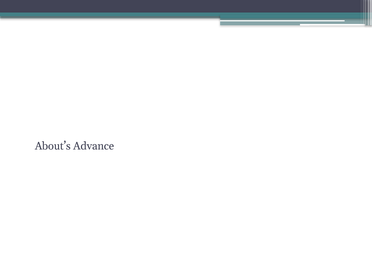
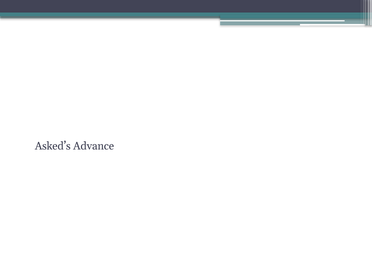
About’s: About’s -> Asked’s
